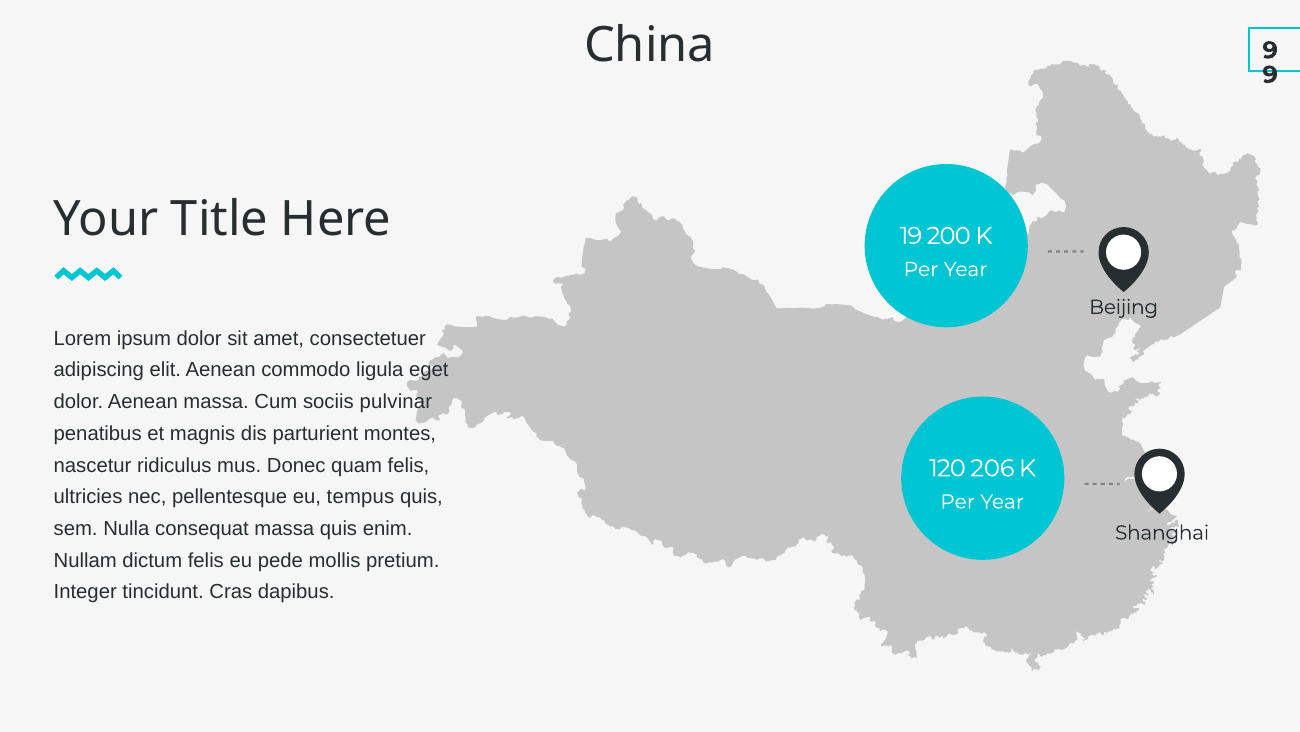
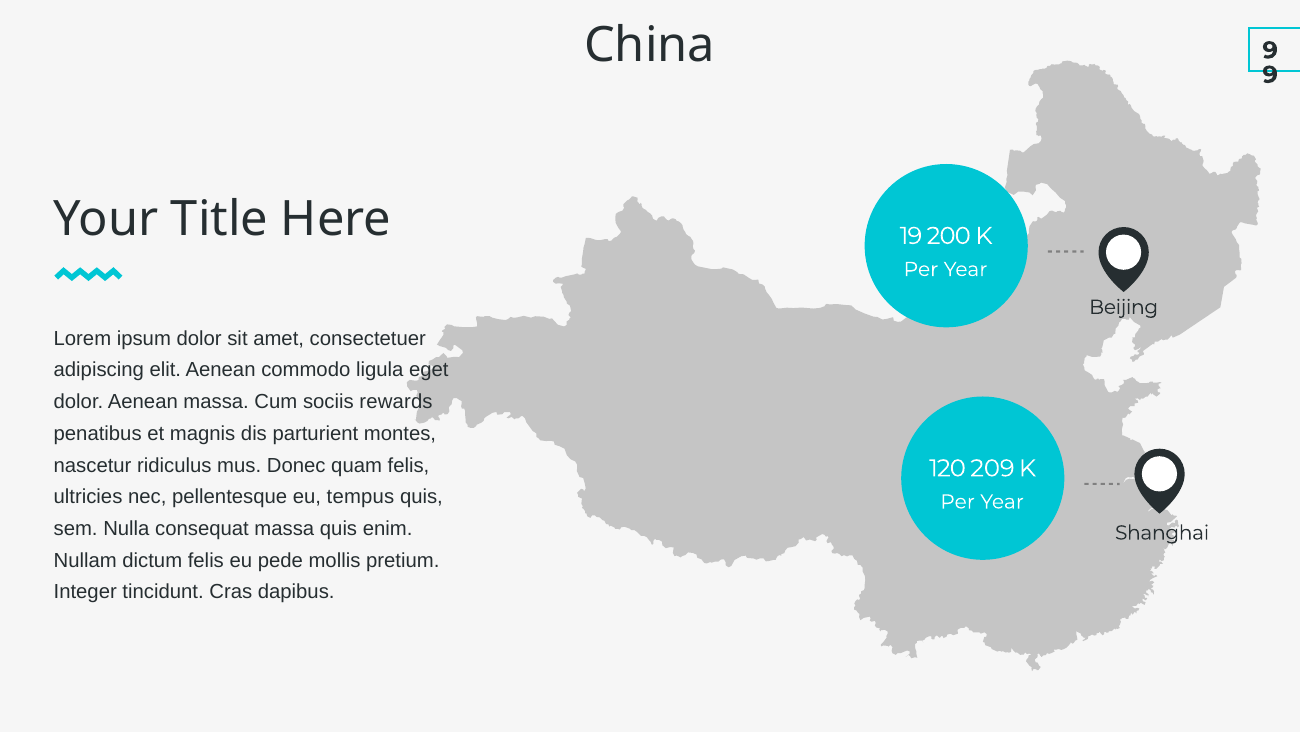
pulvinar: pulvinar -> rewards
206: 206 -> 209
